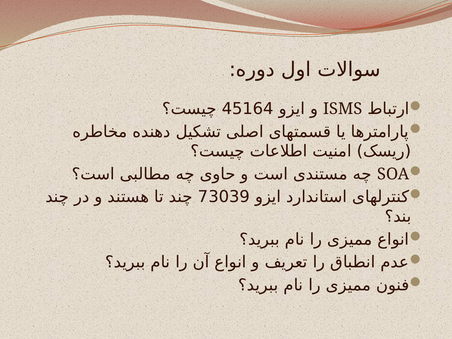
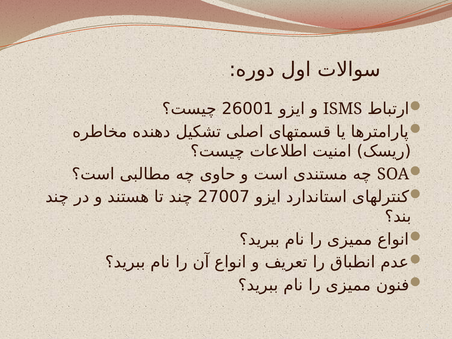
45164: 45164 -> 26001
73039: 73039 -> 27007
